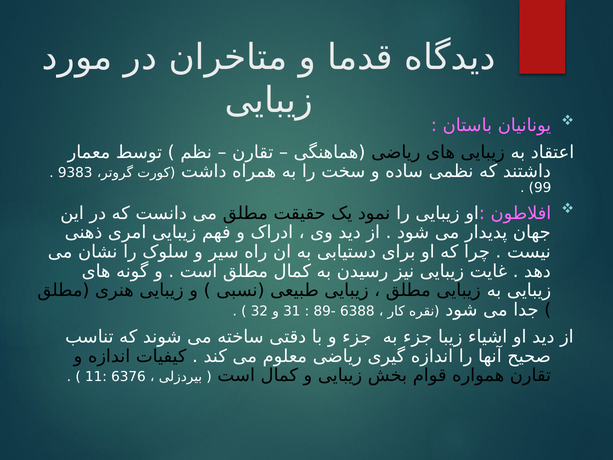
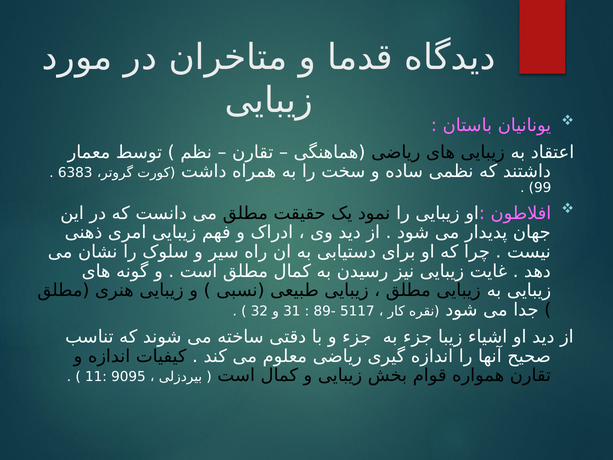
9383: 9383 -> 6383
6388: 6388 -> 5117
6376: 6376 -> 9095
